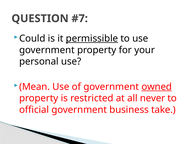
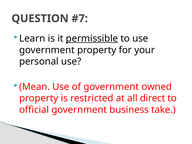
Could: Could -> Learn
owned underline: present -> none
never: never -> direct
